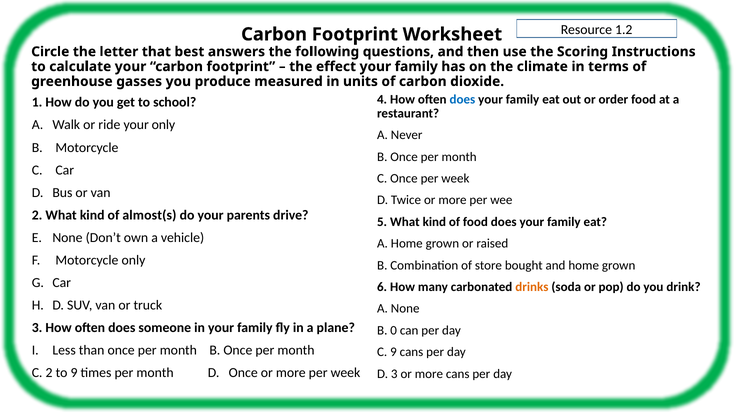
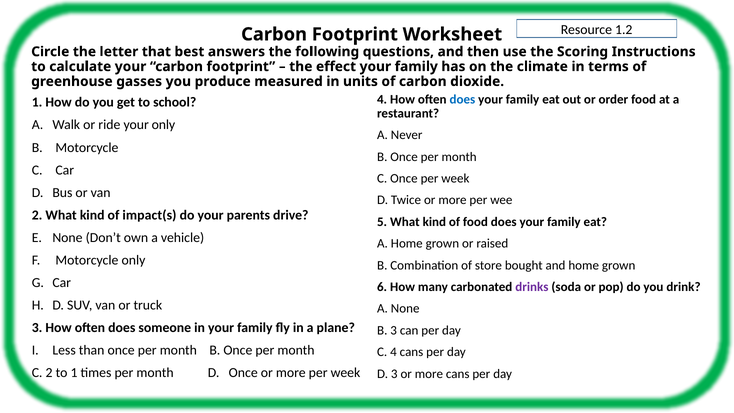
almost(s: almost(s -> impact(s
drinks colour: orange -> purple
B 0: 0 -> 3
C 9: 9 -> 4
to 9: 9 -> 1
